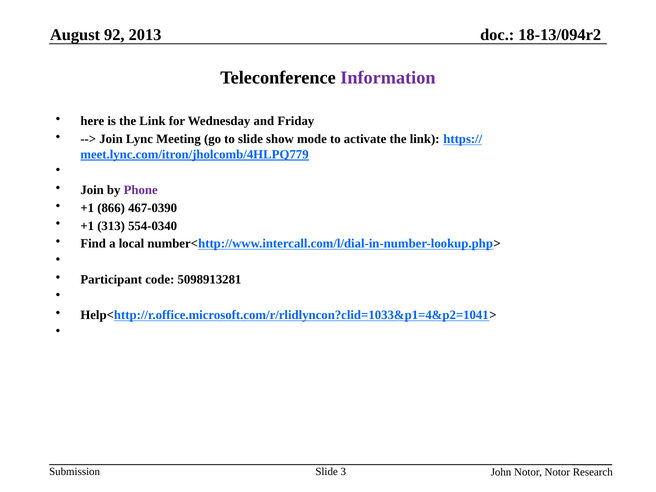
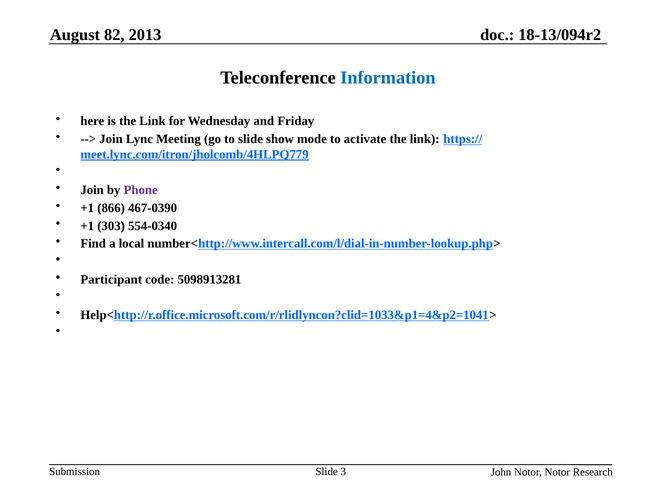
92: 92 -> 82
Information colour: purple -> blue
313: 313 -> 303
